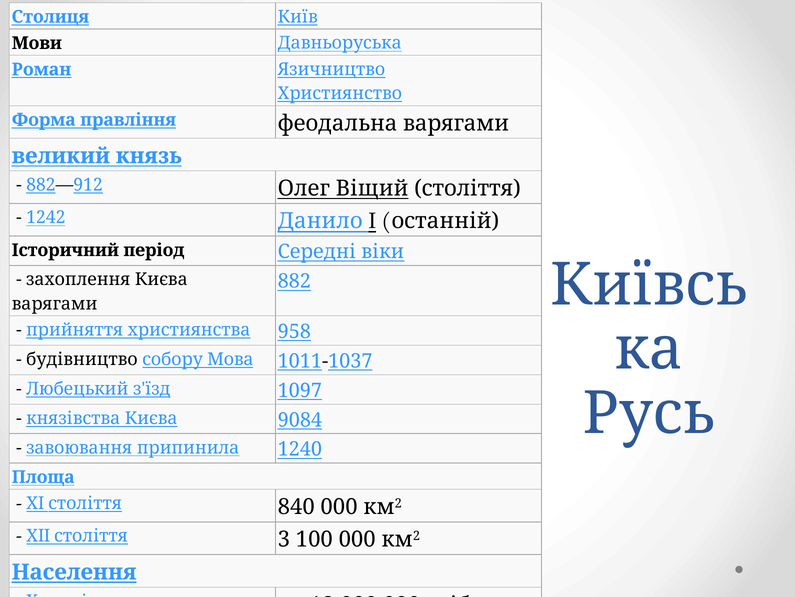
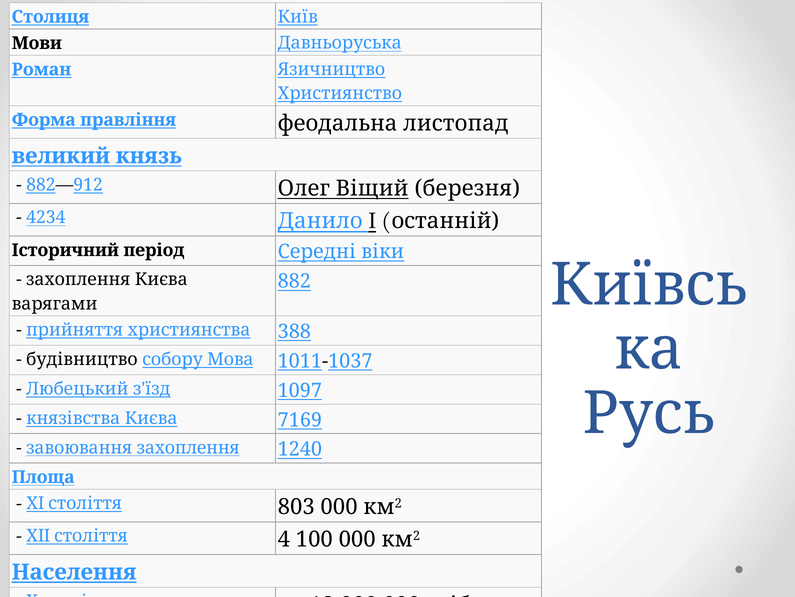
феодальна варягами: варягами -> листопад
Віщий століття: століття -> березня
1242: 1242 -> 4234
958: 958 -> 388
9084: 9084 -> 7169
завоювання припинила: припинила -> захоплення
840: 840 -> 803
XII століття 3: 3 -> 4
